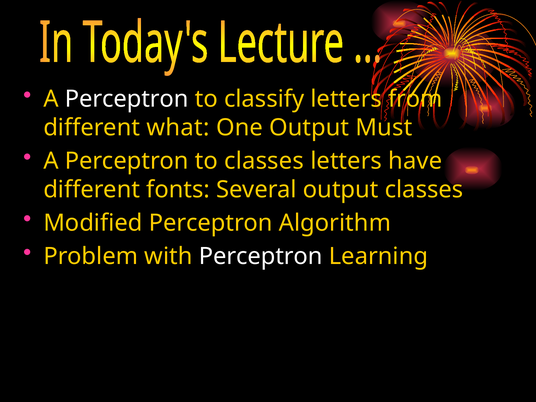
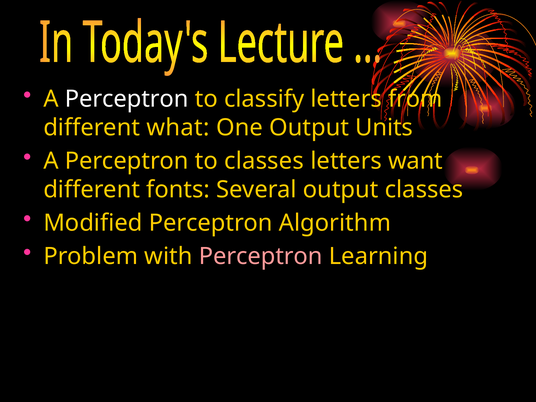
Must: Must -> Units
have: have -> want
Perceptron at (261, 256) colour: white -> pink
